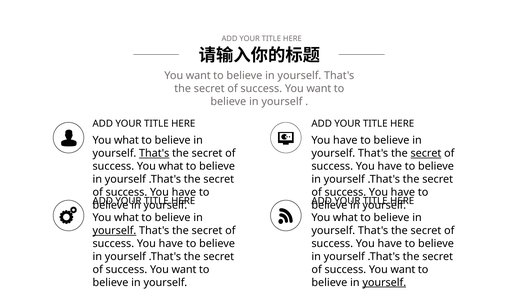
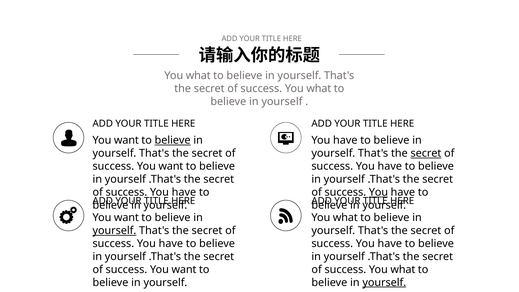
want at (198, 75): want -> what
want at (319, 88): want -> what
what at (126, 140): what -> want
believe at (173, 140) underline: none -> present
That's at (154, 153) underline: present -> none
what at (171, 166): what -> want
You at (378, 192) underline: none -> present
what at (126, 218): what -> want
want at (403, 269): want -> what
